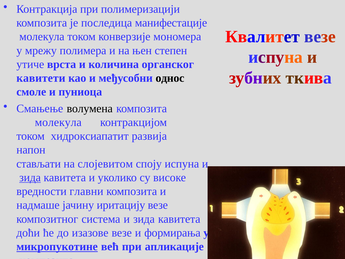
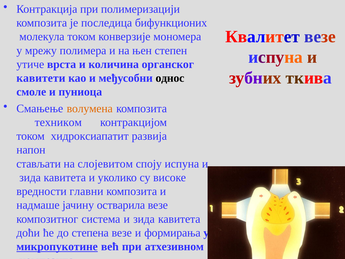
манифестације: манифестације -> бифункционих
волумена colour: black -> orange
молекула at (58, 122): молекула -> техником
зида at (30, 177) underline: present -> none
иритацију: иритацију -> остварила
изазове: изазове -> степена
апликације: апликације -> атхезивном
